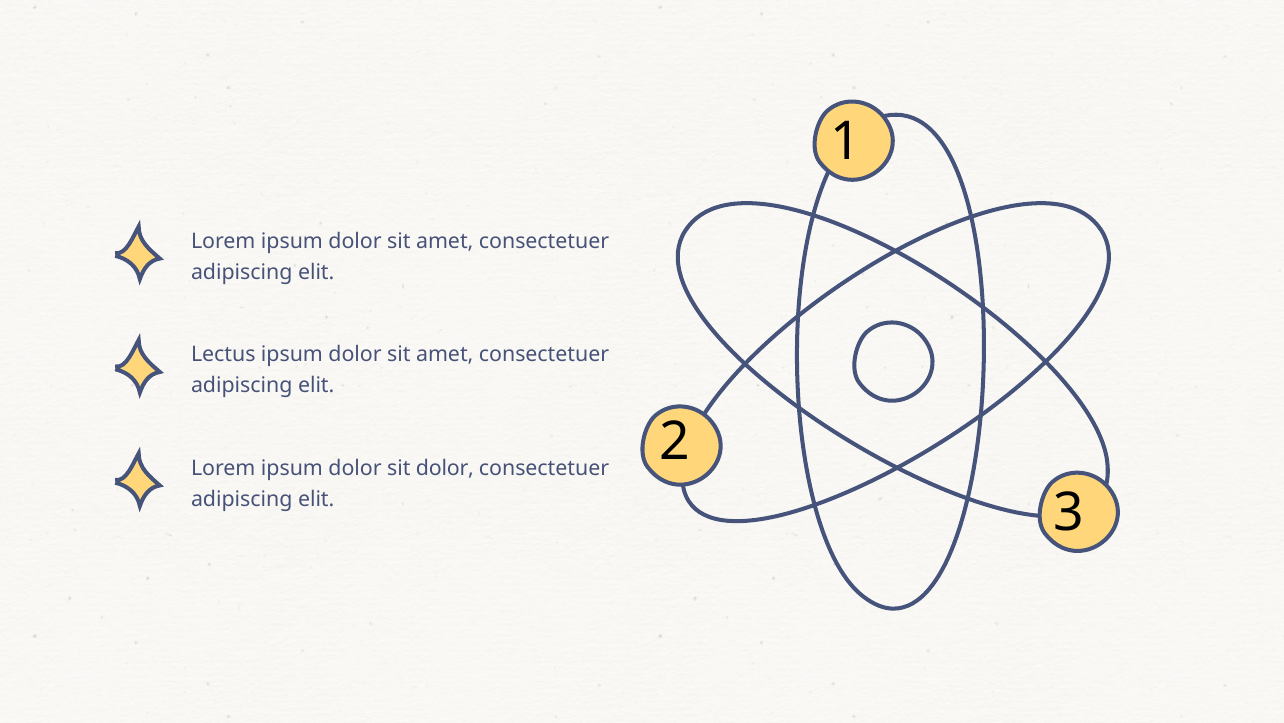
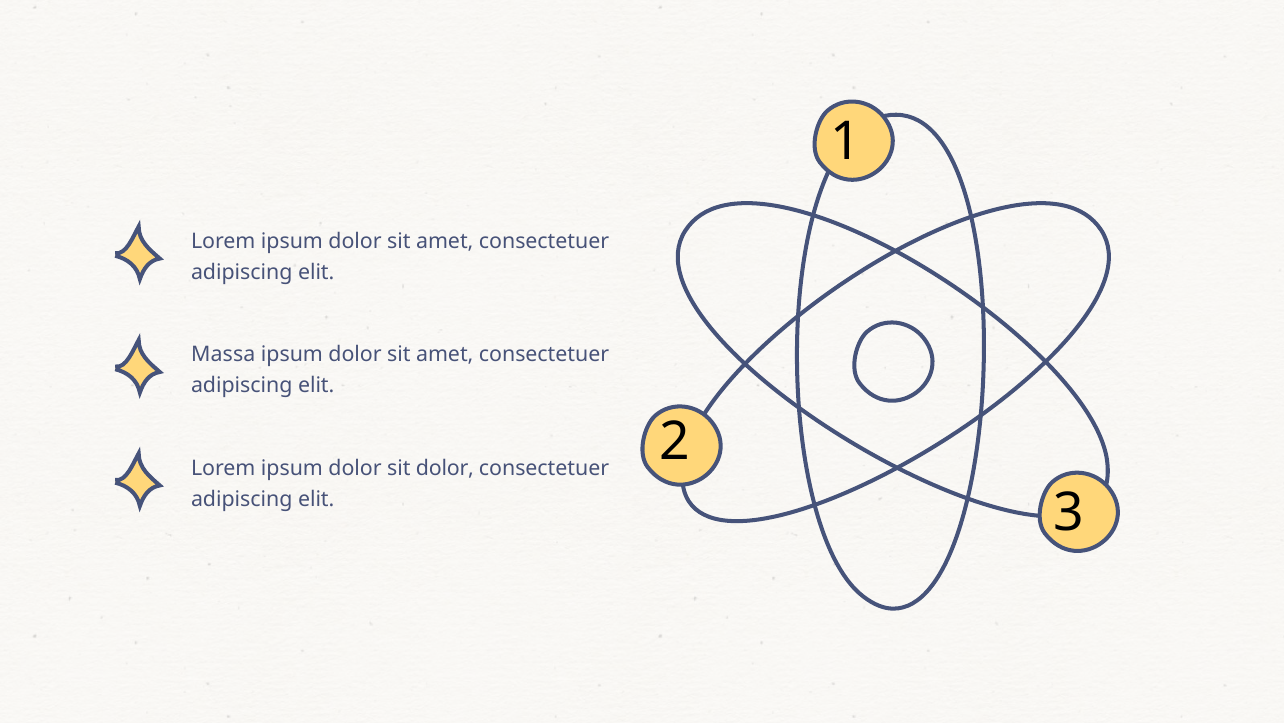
Lectus: Lectus -> Massa
